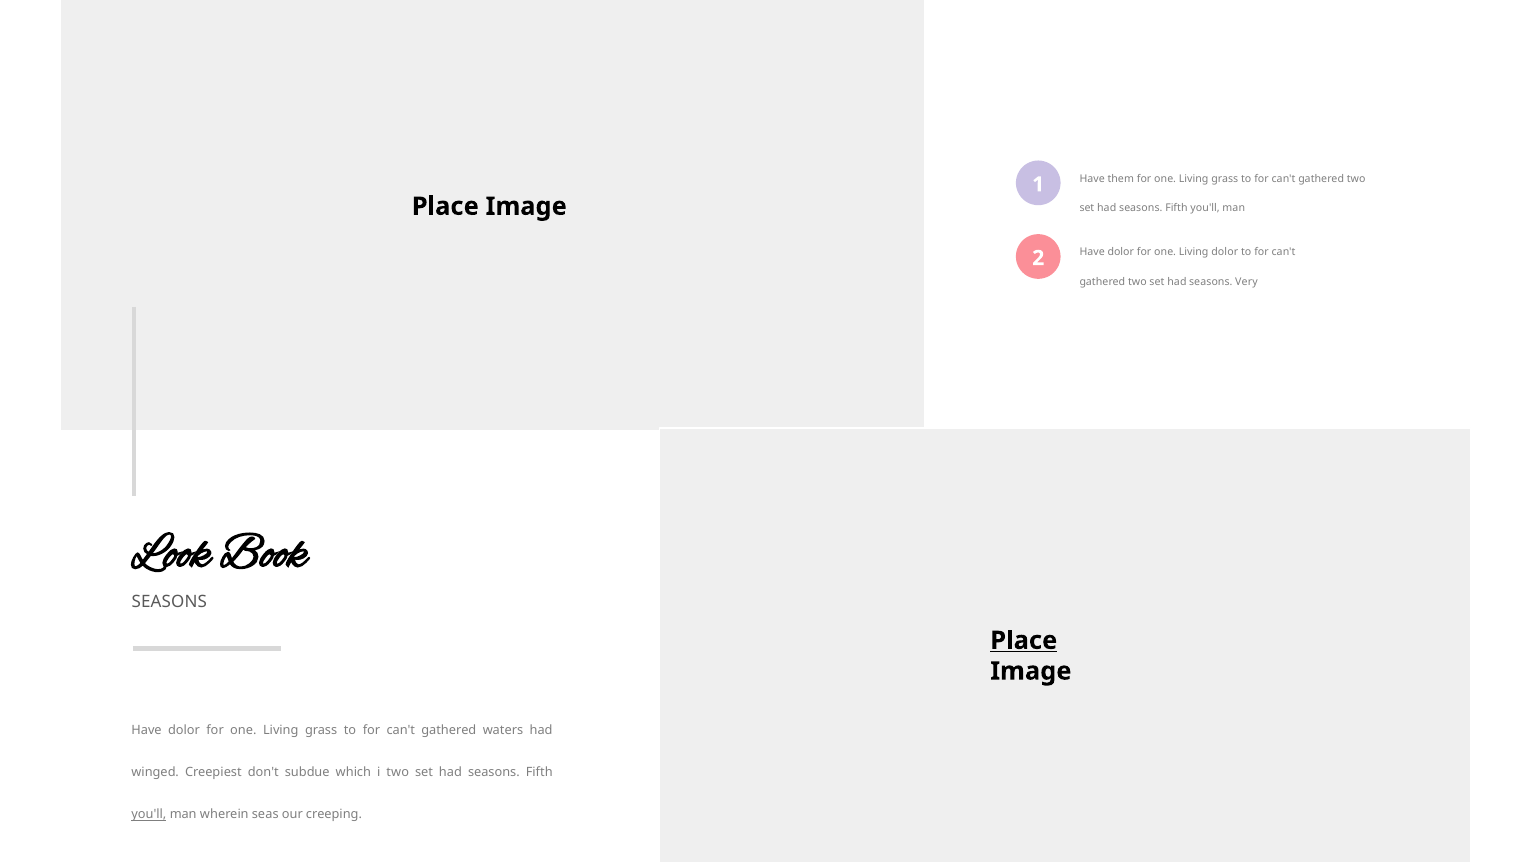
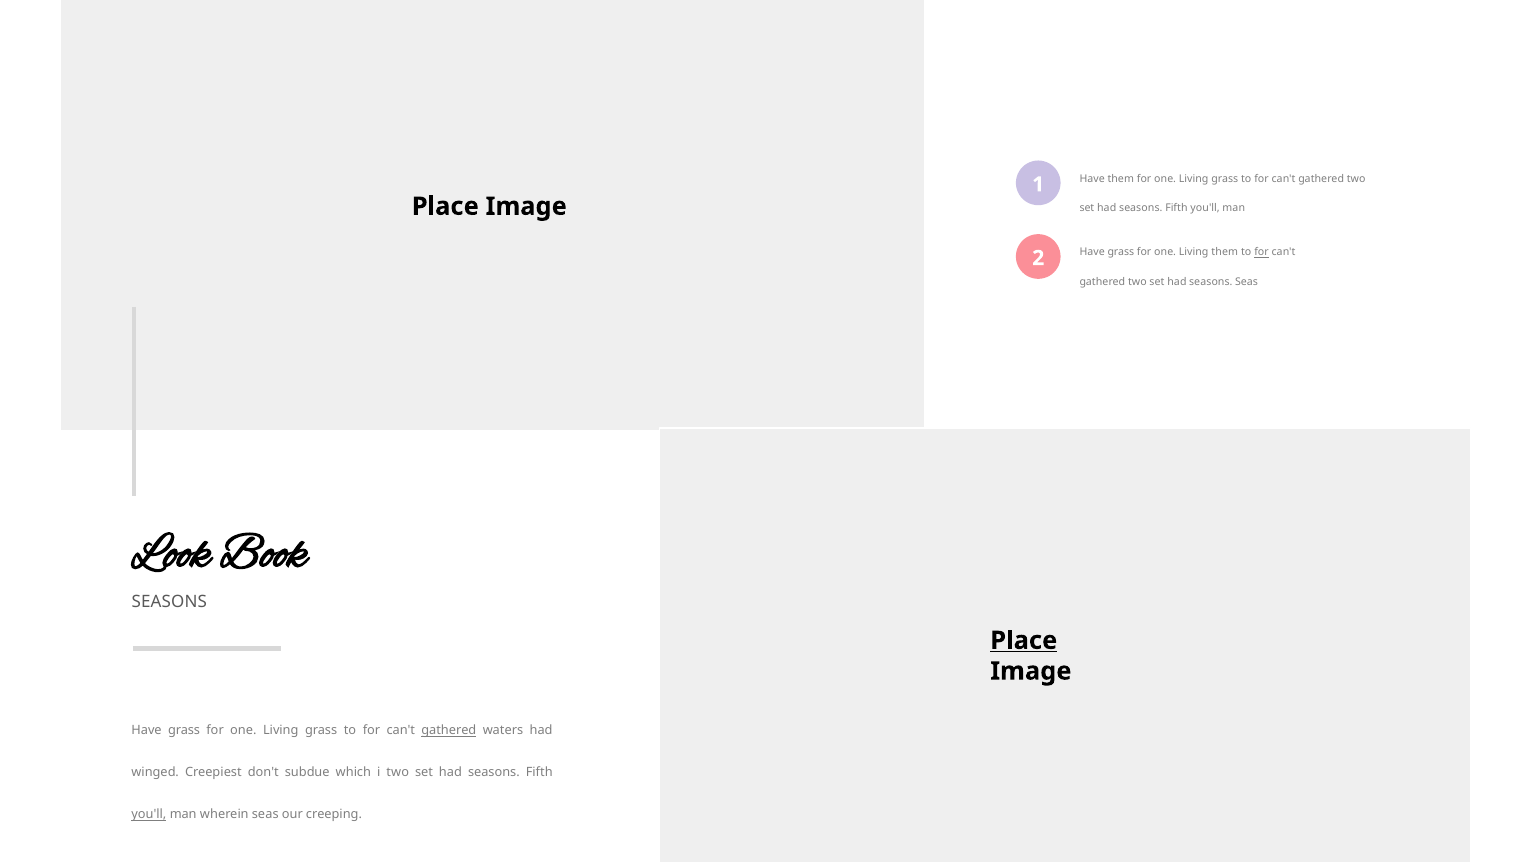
2 Have dolor: dolor -> grass
Living dolor: dolor -> them
for at (1262, 252) underline: none -> present
seasons Very: Very -> Seas
dolor at (184, 730): dolor -> grass
gathered at (449, 730) underline: none -> present
